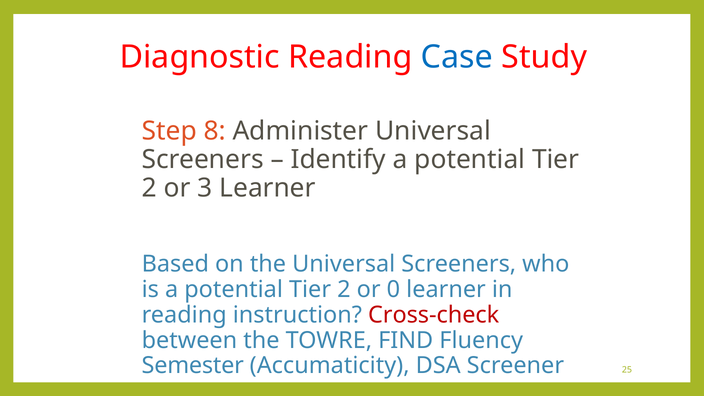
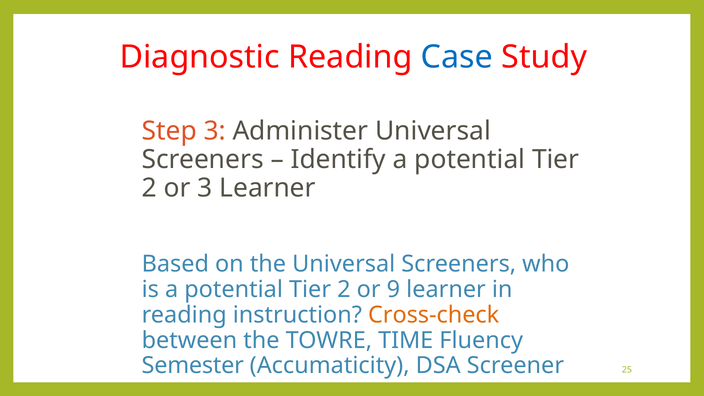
Step 8: 8 -> 3
0: 0 -> 9
Cross-check colour: red -> orange
FIND: FIND -> TIME
